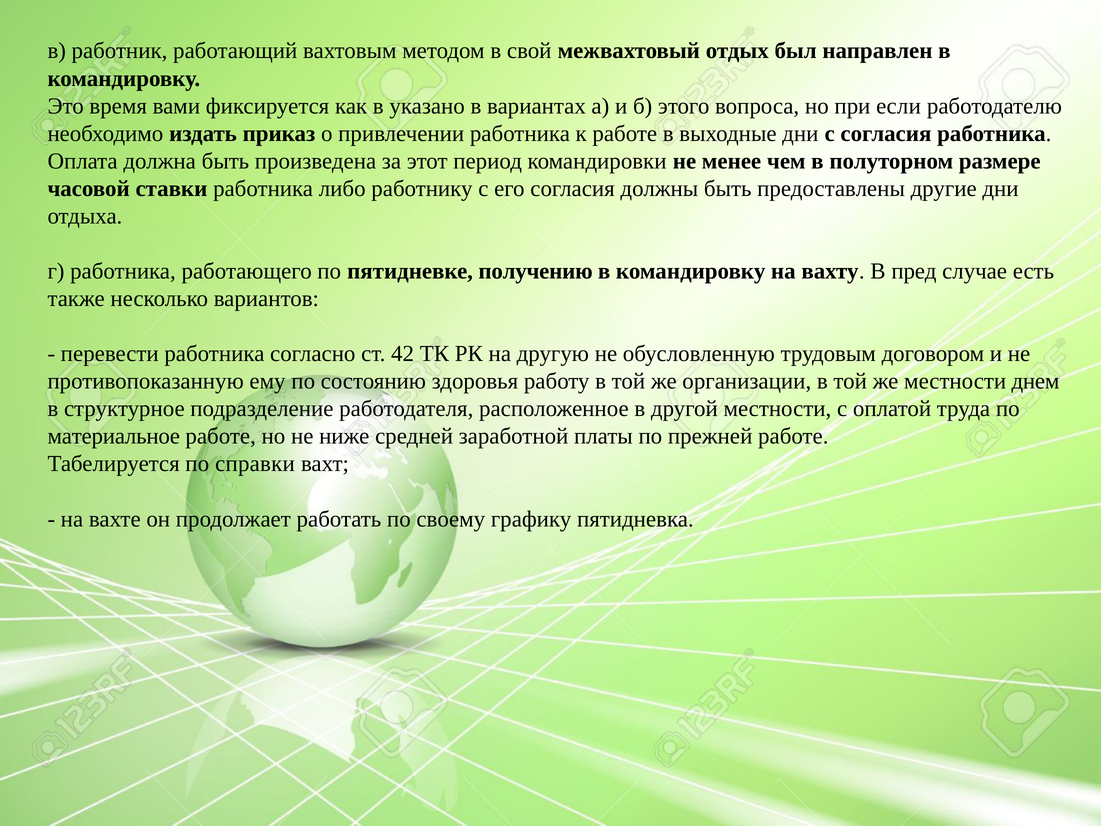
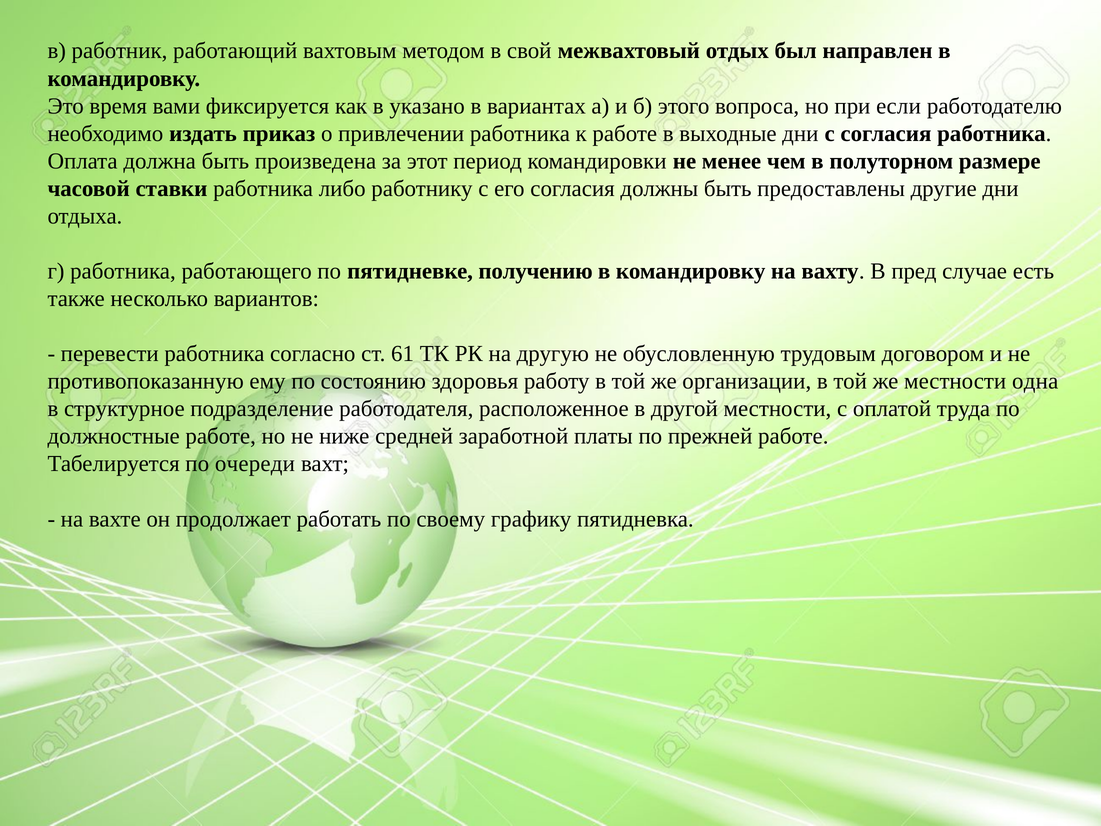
42: 42 -> 61
днем: днем -> одна
материальное: материальное -> должностные
справки: справки -> очереди
